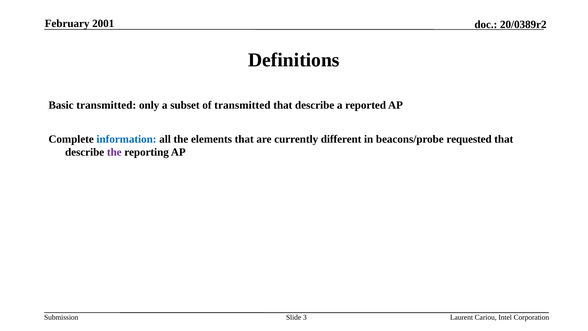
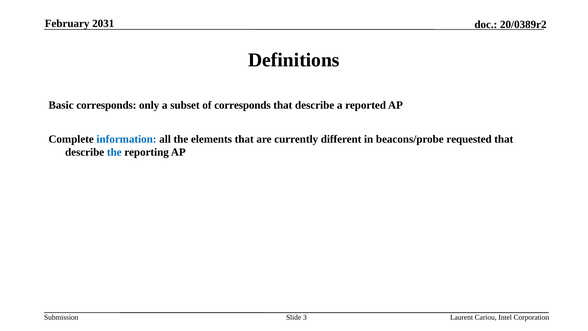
2001: 2001 -> 2031
Basic transmitted: transmitted -> corresponds
of transmitted: transmitted -> corresponds
the at (114, 152) colour: purple -> blue
